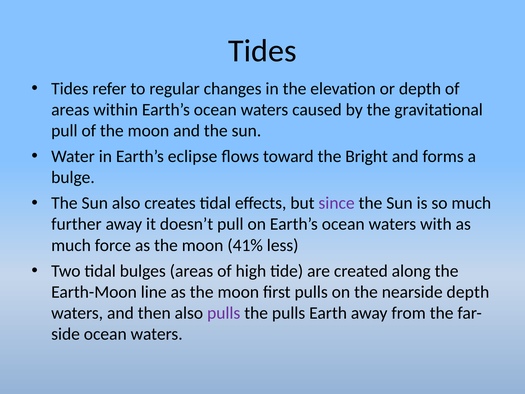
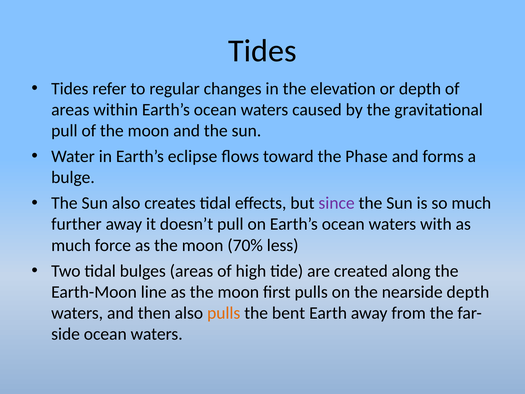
Bright: Bright -> Phase
41%: 41% -> 70%
pulls at (224, 313) colour: purple -> orange
the pulls: pulls -> bent
